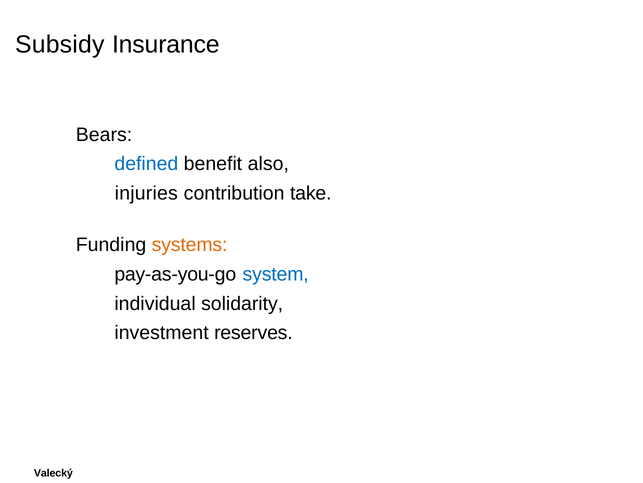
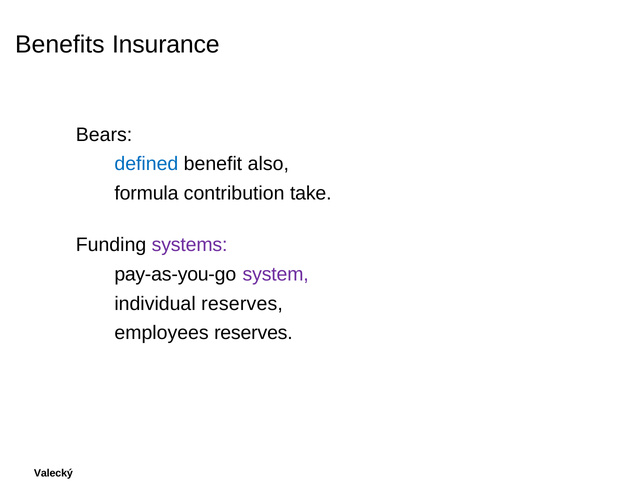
Subsidy: Subsidy -> Benefits
injuries: injuries -> formula
systems colour: orange -> purple
system colour: blue -> purple
individual solidarity: solidarity -> reserves
investment: investment -> employees
